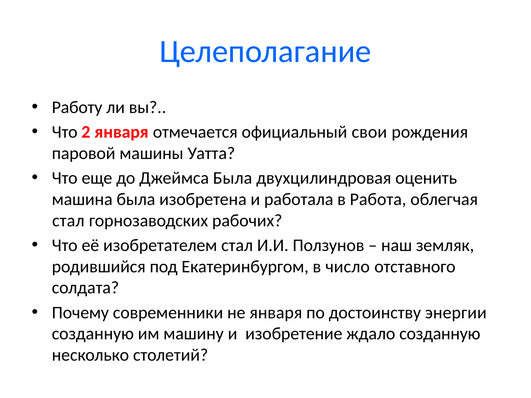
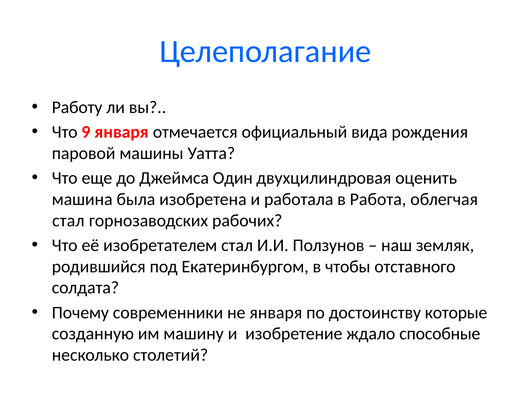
2: 2 -> 9
свои: свои -> вида
Джеймса Была: Была -> Один
число: число -> чтобы
энергии: энергии -> которые
ждало созданную: созданную -> способные
